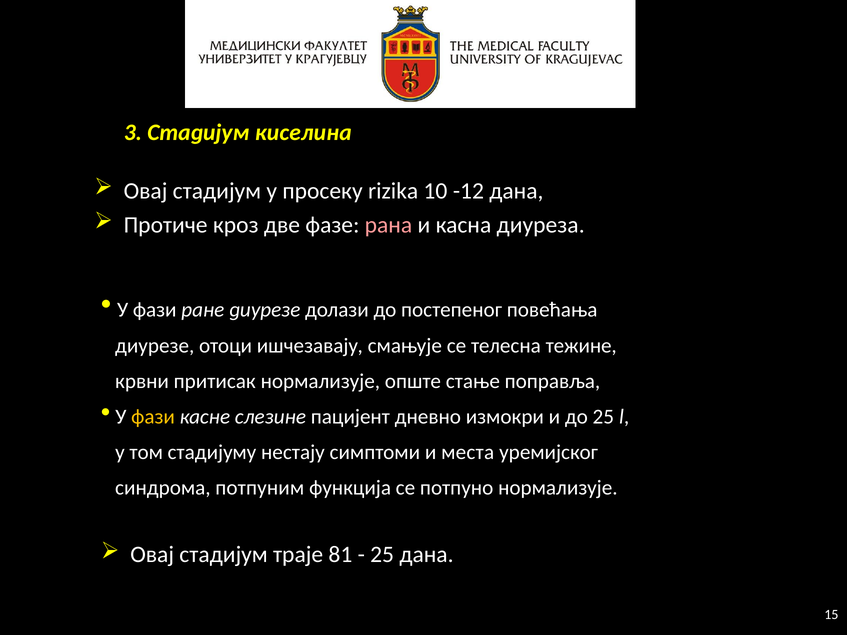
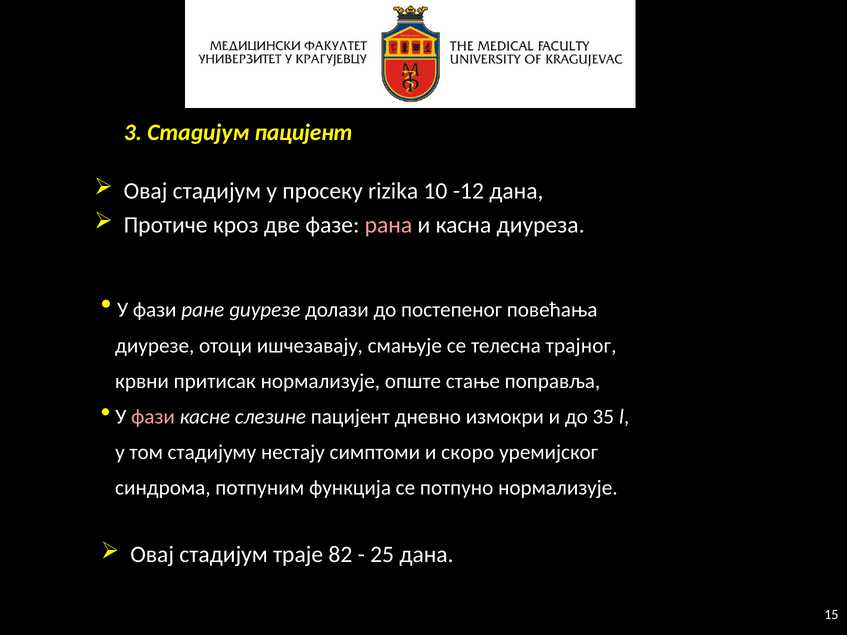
Стадијум киселина: киселина -> пацијент
тежине: тежине -> трајног
фази at (153, 417) colour: yellow -> pink
до 25: 25 -> 35
места: места -> скоро
81: 81 -> 82
